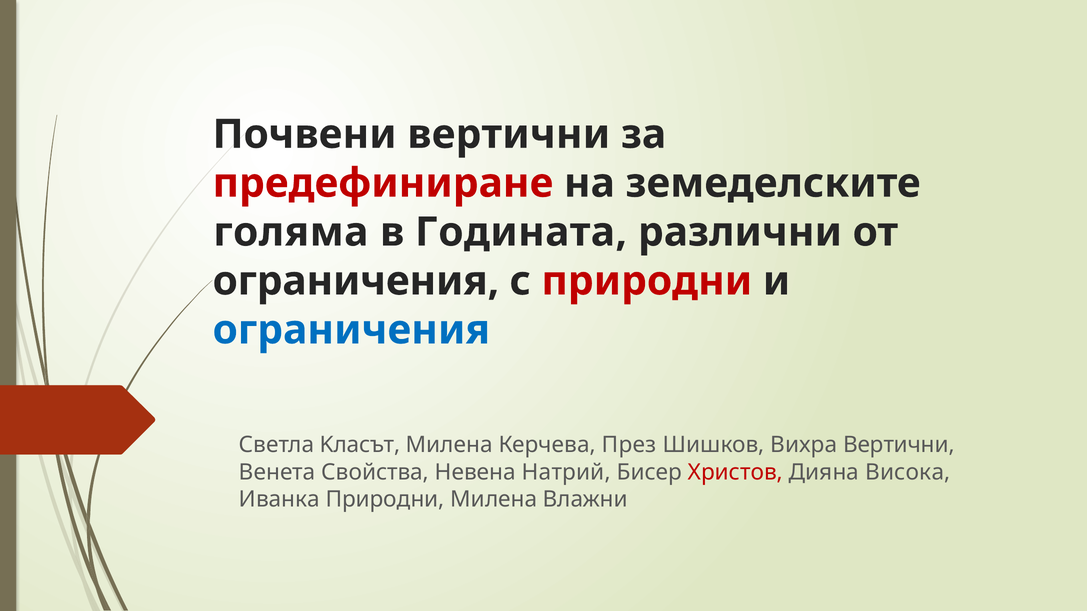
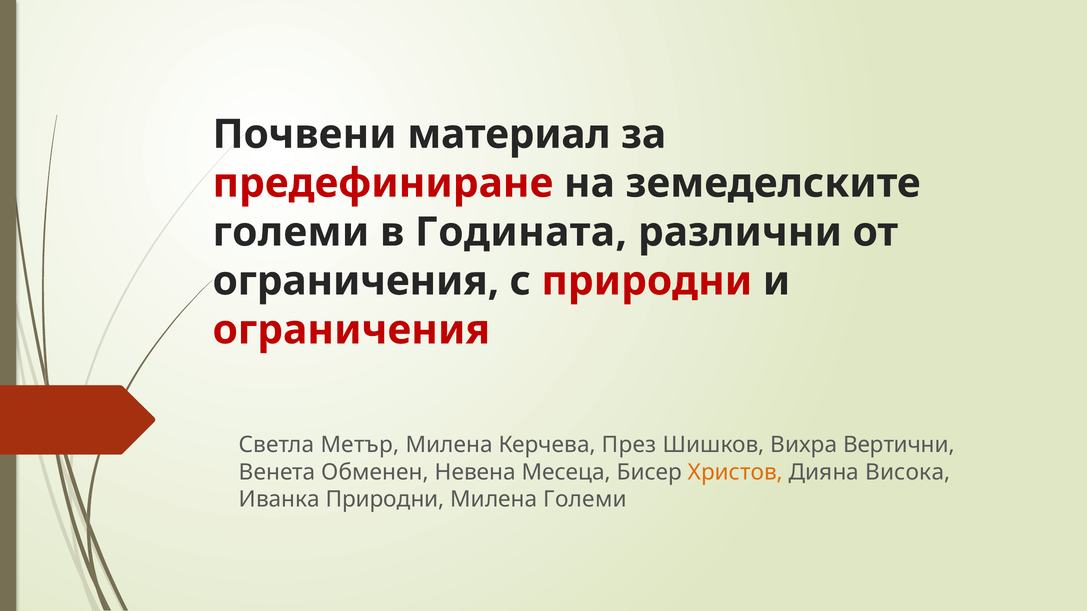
Почвени вертични: вертични -> материал
голяма at (291, 232): голяма -> големи
ограничения at (351, 330) colour: blue -> red
Kласът: Kласът -> Метър
Свойства: Свойства -> Обменен
Натрий: Натрий -> Месеца
Христов colour: red -> orange
Милена Влажни: Влажни -> Големи
